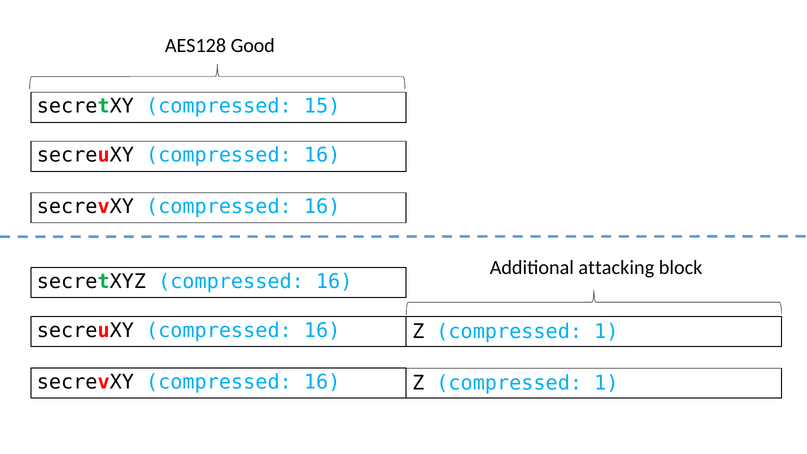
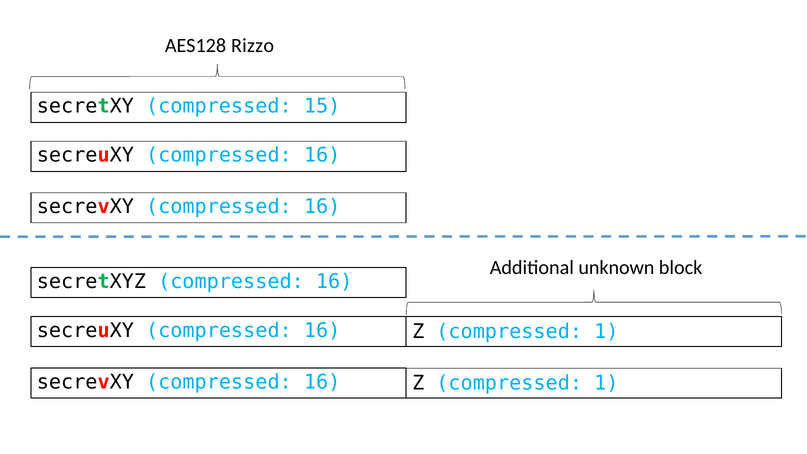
Good: Good -> Rizzo
attacking: attacking -> unknown
